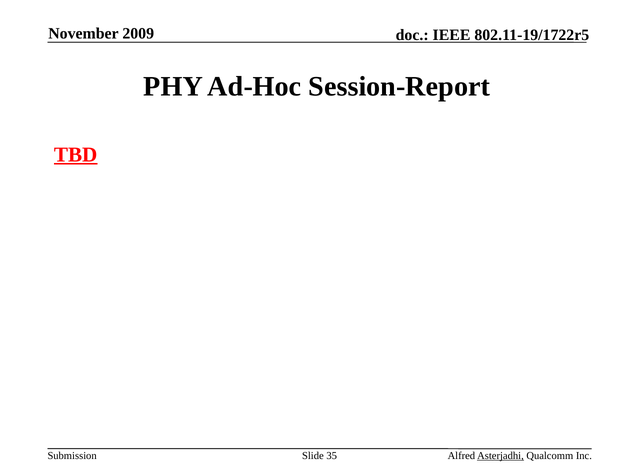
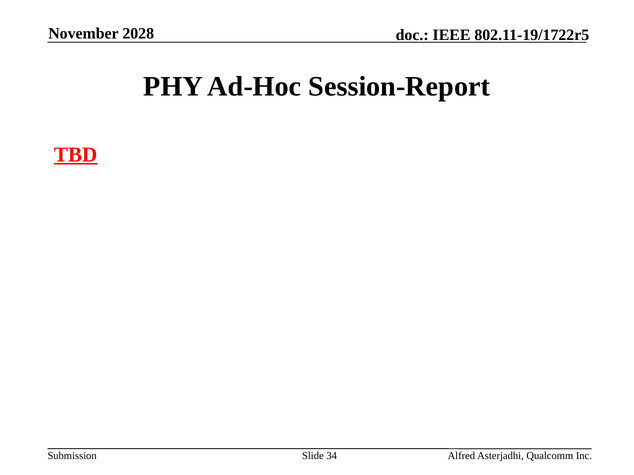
2009: 2009 -> 2028
35: 35 -> 34
Asterjadhi underline: present -> none
